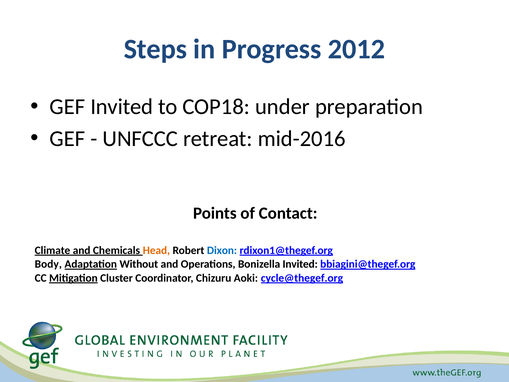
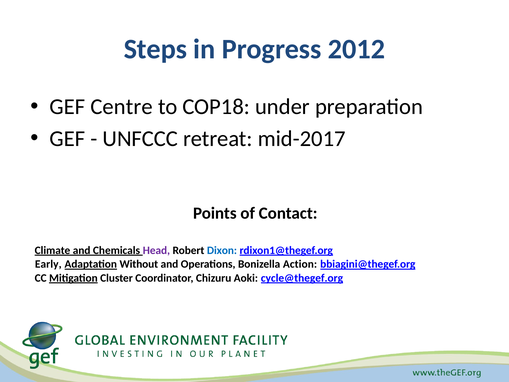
GEF Invited: Invited -> Centre
mid-2016: mid-2016 -> mid-2017
Head colour: orange -> purple
Body: Body -> Early
Bonizella Invited: Invited -> Action
